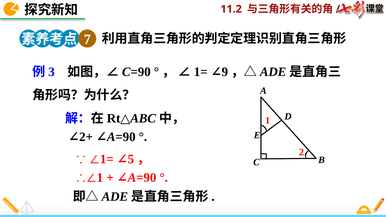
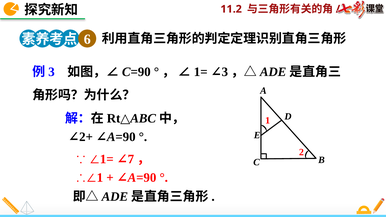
7: 7 -> 6
9: 9 -> 3
5: 5 -> 7
